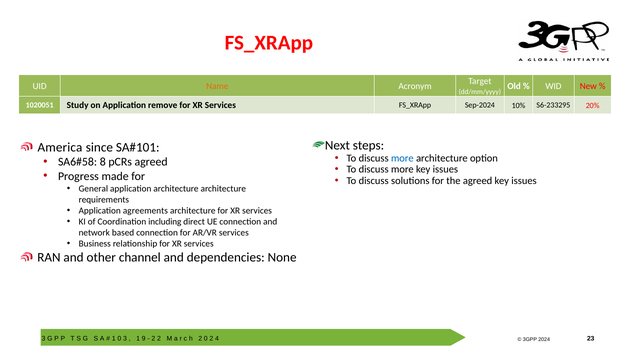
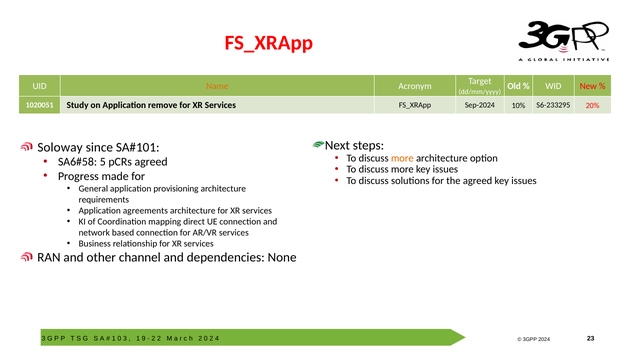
America: America -> Soloway
more at (402, 158) colour: blue -> orange
8: 8 -> 5
application architecture: architecture -> provisioning
including: including -> mapping
